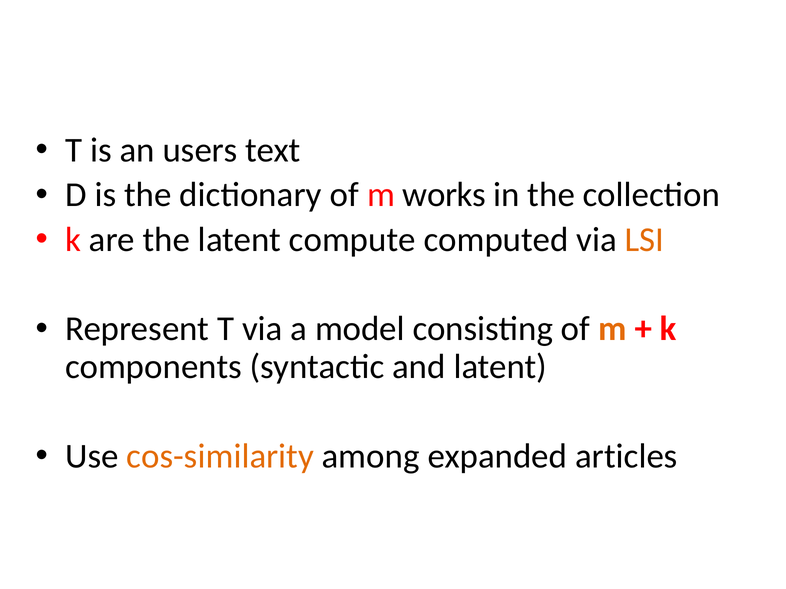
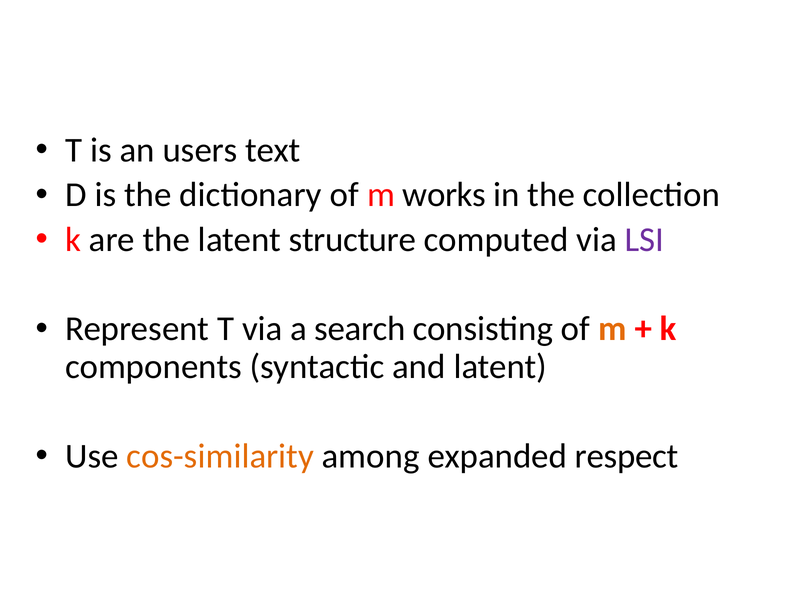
compute: compute -> structure
LSI at (644, 240) colour: orange -> purple
model: model -> search
articles: articles -> respect
